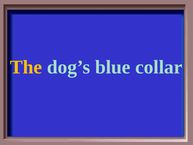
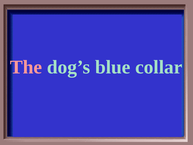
The colour: yellow -> pink
